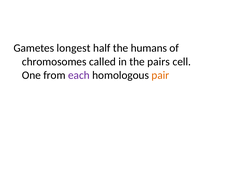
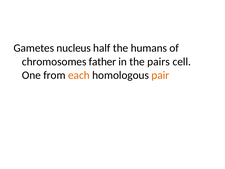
longest: longest -> nucleus
called: called -> father
each colour: purple -> orange
